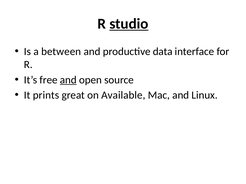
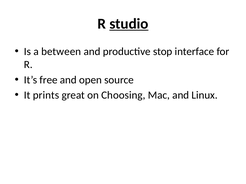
data: data -> stop
and at (68, 80) underline: present -> none
Available: Available -> Choosing
